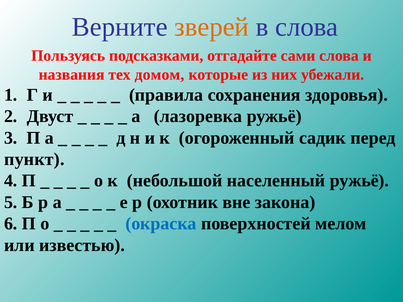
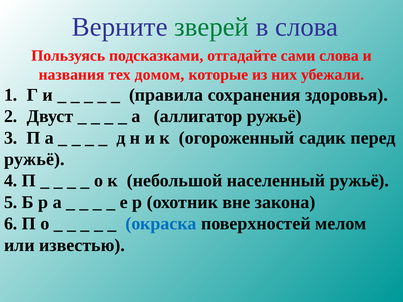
зверей colour: orange -> green
лазоревка: лазоревка -> аллигатор
пункт at (34, 159): пункт -> ружьё
